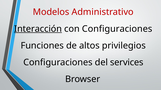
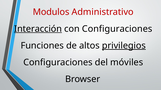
Modelos: Modelos -> Modulos
privilegios underline: none -> present
services: services -> móviles
